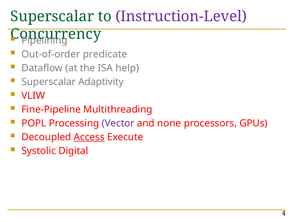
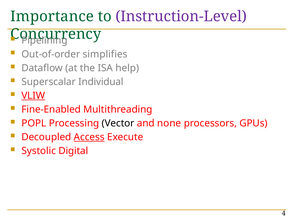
Superscalar at (52, 16): Superscalar -> Importance
predicate: predicate -> simplifies
Adaptivity: Adaptivity -> Individual
VLIW underline: none -> present
Fine-Pipeline: Fine-Pipeline -> Fine-Enabled
Vector colour: purple -> black
